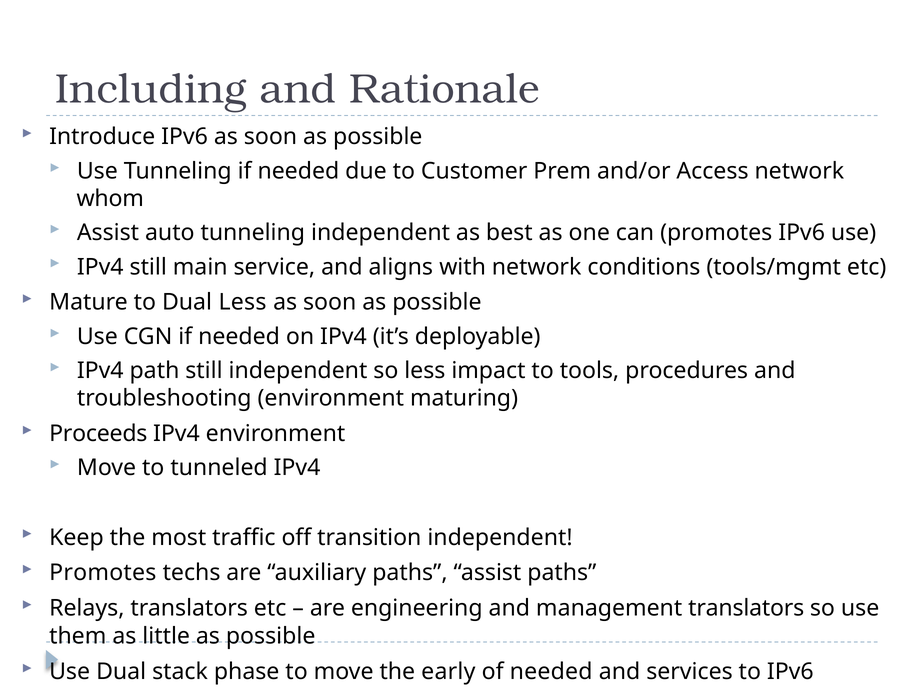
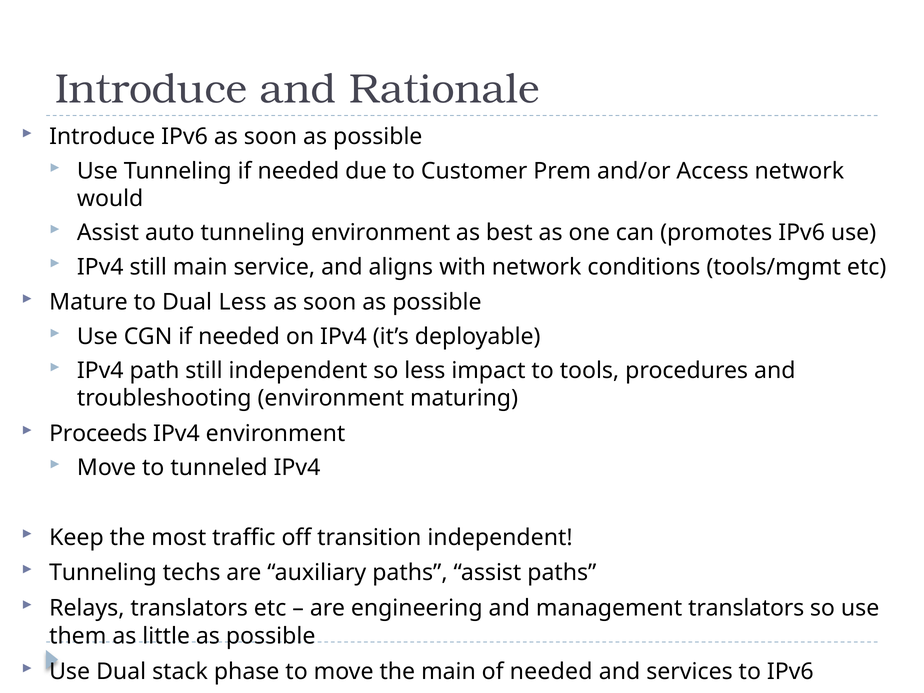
Including at (151, 89): Including -> Introduce
whom: whom -> would
tunneling independent: independent -> environment
Promotes at (103, 573): Promotes -> Tunneling
the early: early -> main
